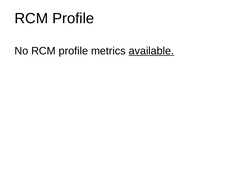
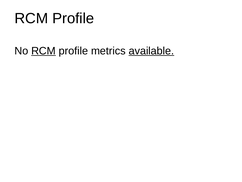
RCM at (43, 51) underline: none -> present
